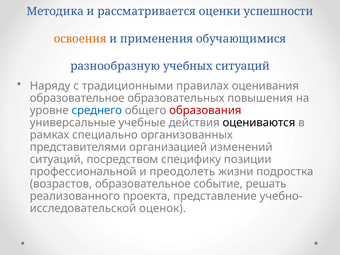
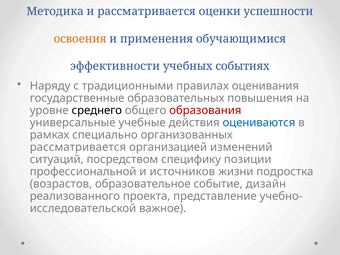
разнообразную: разнообразную -> эффективности
учебных ситуаций: ситуаций -> событиях
образовательное at (77, 98): образовательное -> государственные
среднего colour: blue -> black
оцениваются colour: black -> blue
представителями at (78, 147): представителями -> рассматривается
преодолеть: преодолеть -> источников
решать: решать -> дизайн
оценок: оценок -> важное
